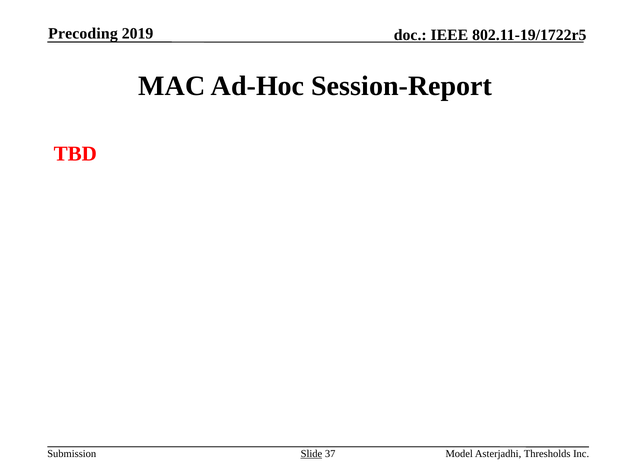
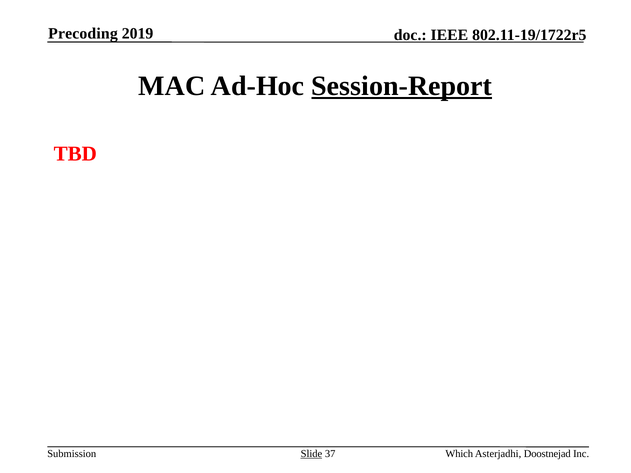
Session-Report underline: none -> present
Model: Model -> Which
Thresholds: Thresholds -> Doostnejad
